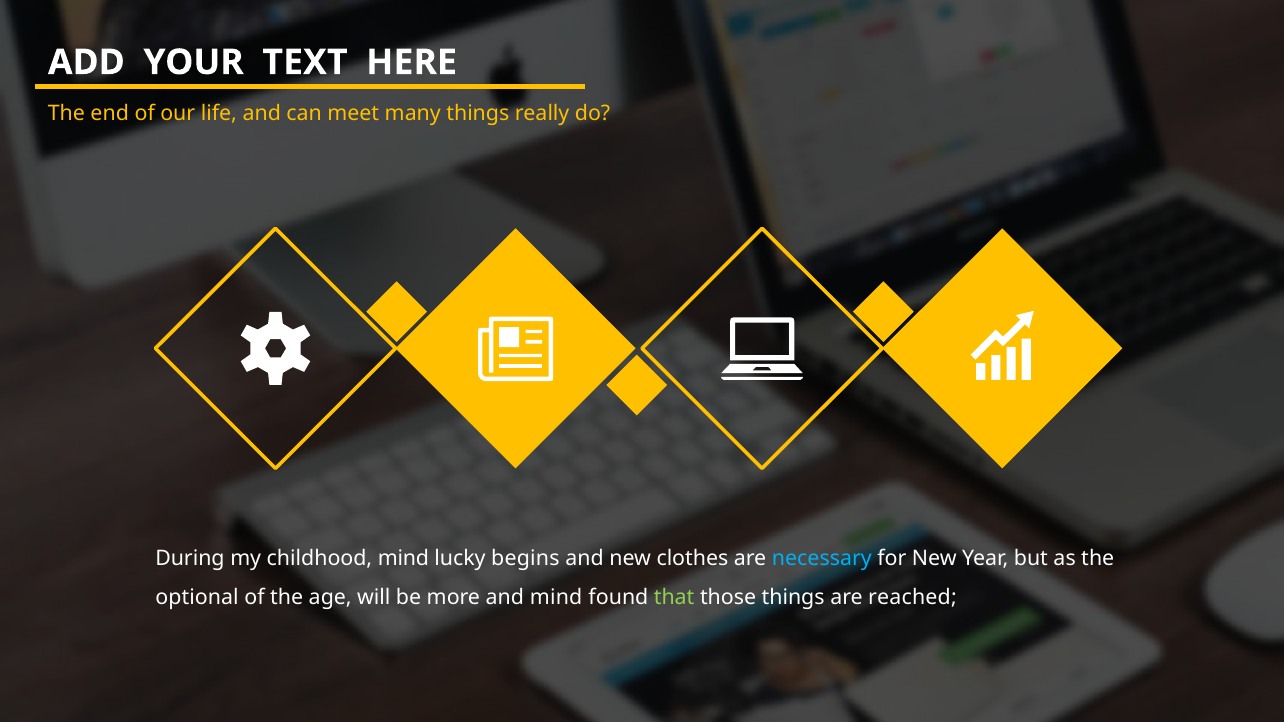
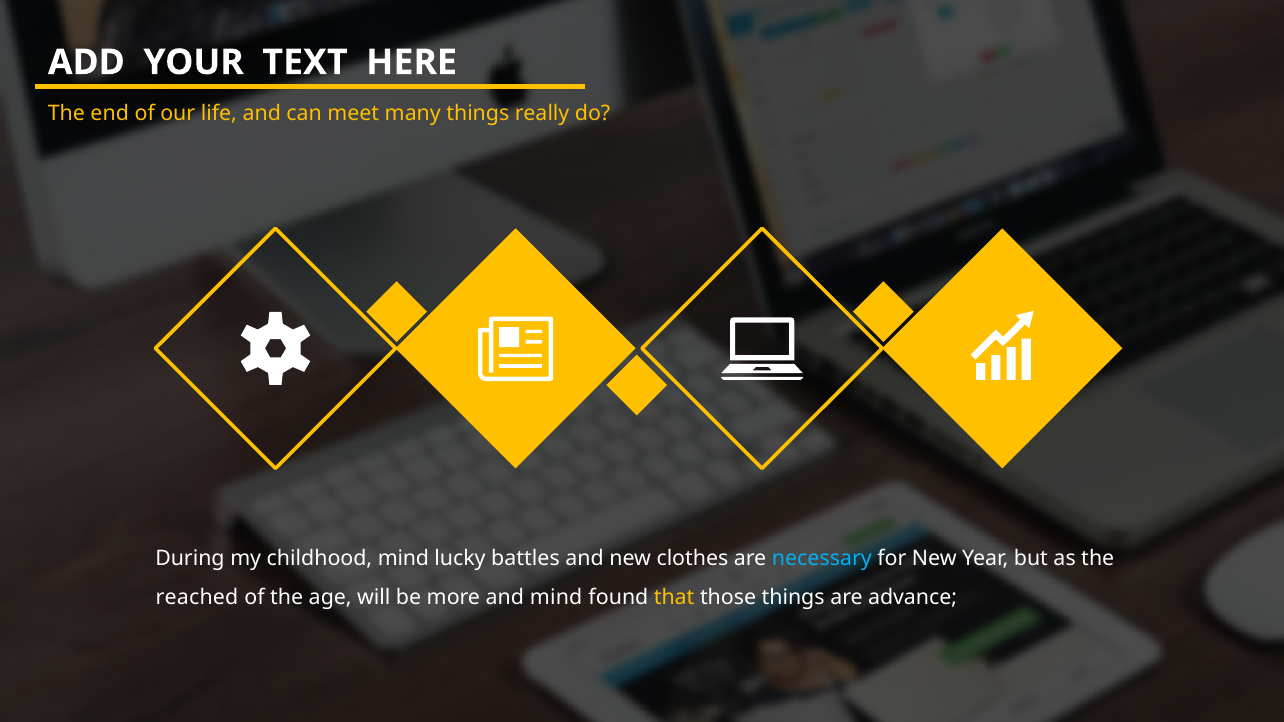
begins: begins -> battles
optional: optional -> reached
that colour: light green -> yellow
reached: reached -> advance
